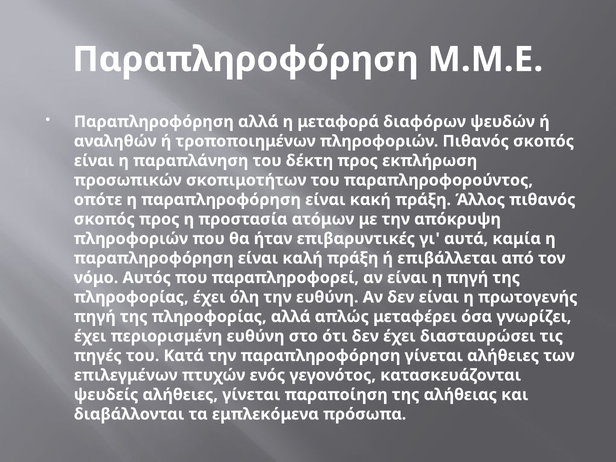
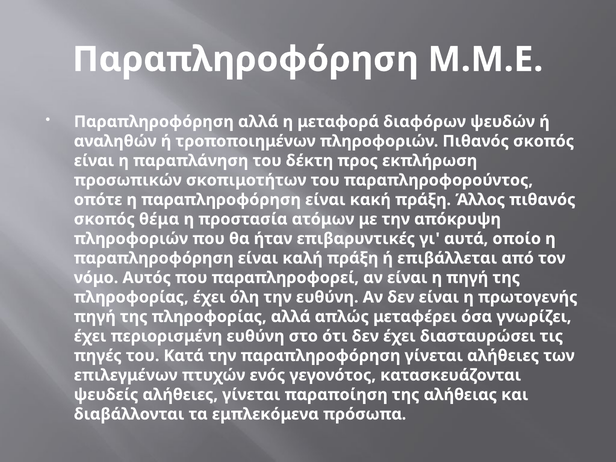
σκοπός προς: προς -> θέμα
καμία: καμία -> οποίο
